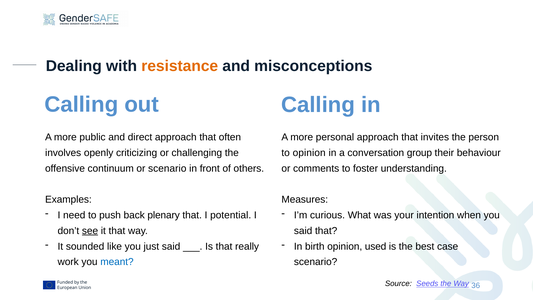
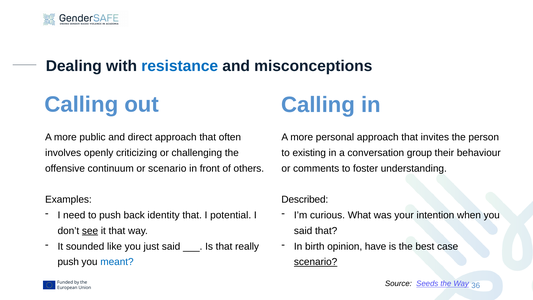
resistance colour: orange -> blue
to opinion: opinion -> existing
Measures: Measures -> Described
plenary: plenary -> identity
used: used -> have
work at (68, 262): work -> push
scenario at (316, 262) underline: none -> present
